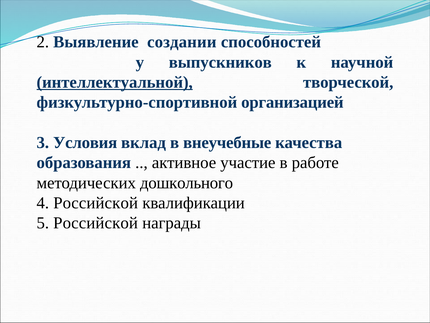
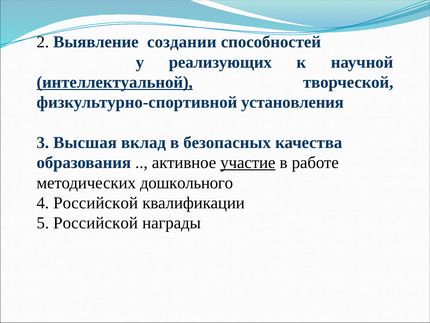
выпускников: выпускников -> реализующих
организацией: организацией -> установления
Условия: Условия -> Высшая
внеучебные: внеучебные -> безопасных
участие underline: none -> present
